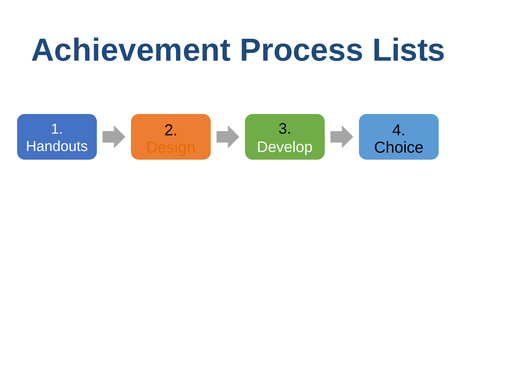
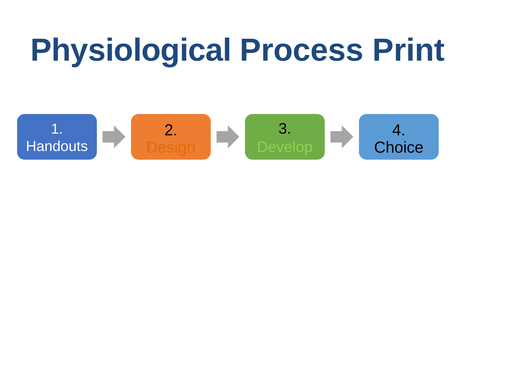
Achievement: Achievement -> Physiological
Lists: Lists -> Print
Develop colour: white -> light green
